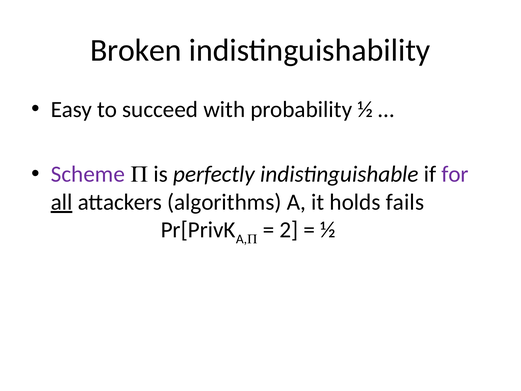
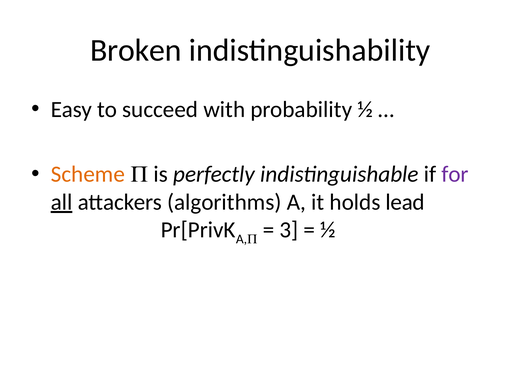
Scheme colour: purple -> orange
fails: fails -> lead
2: 2 -> 3
